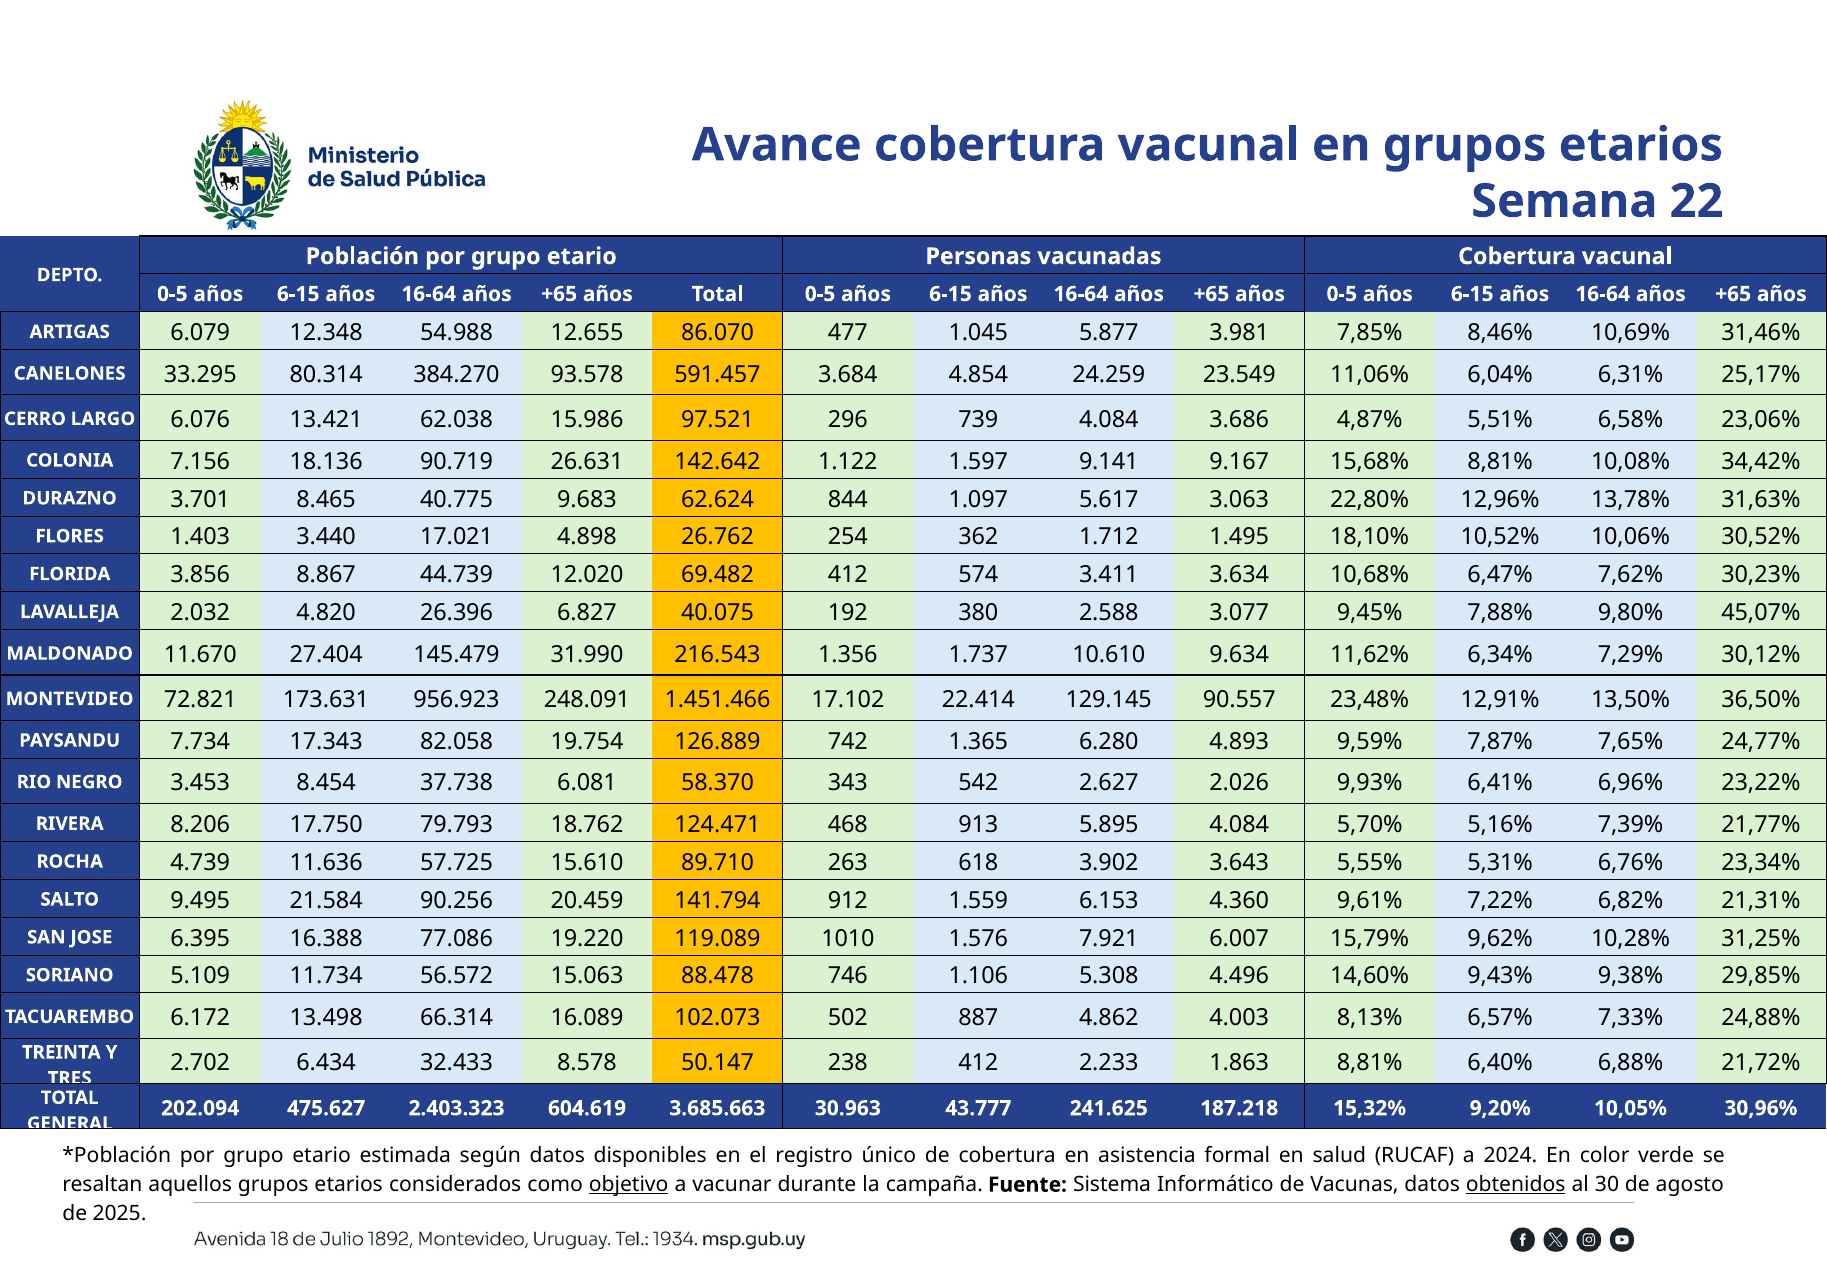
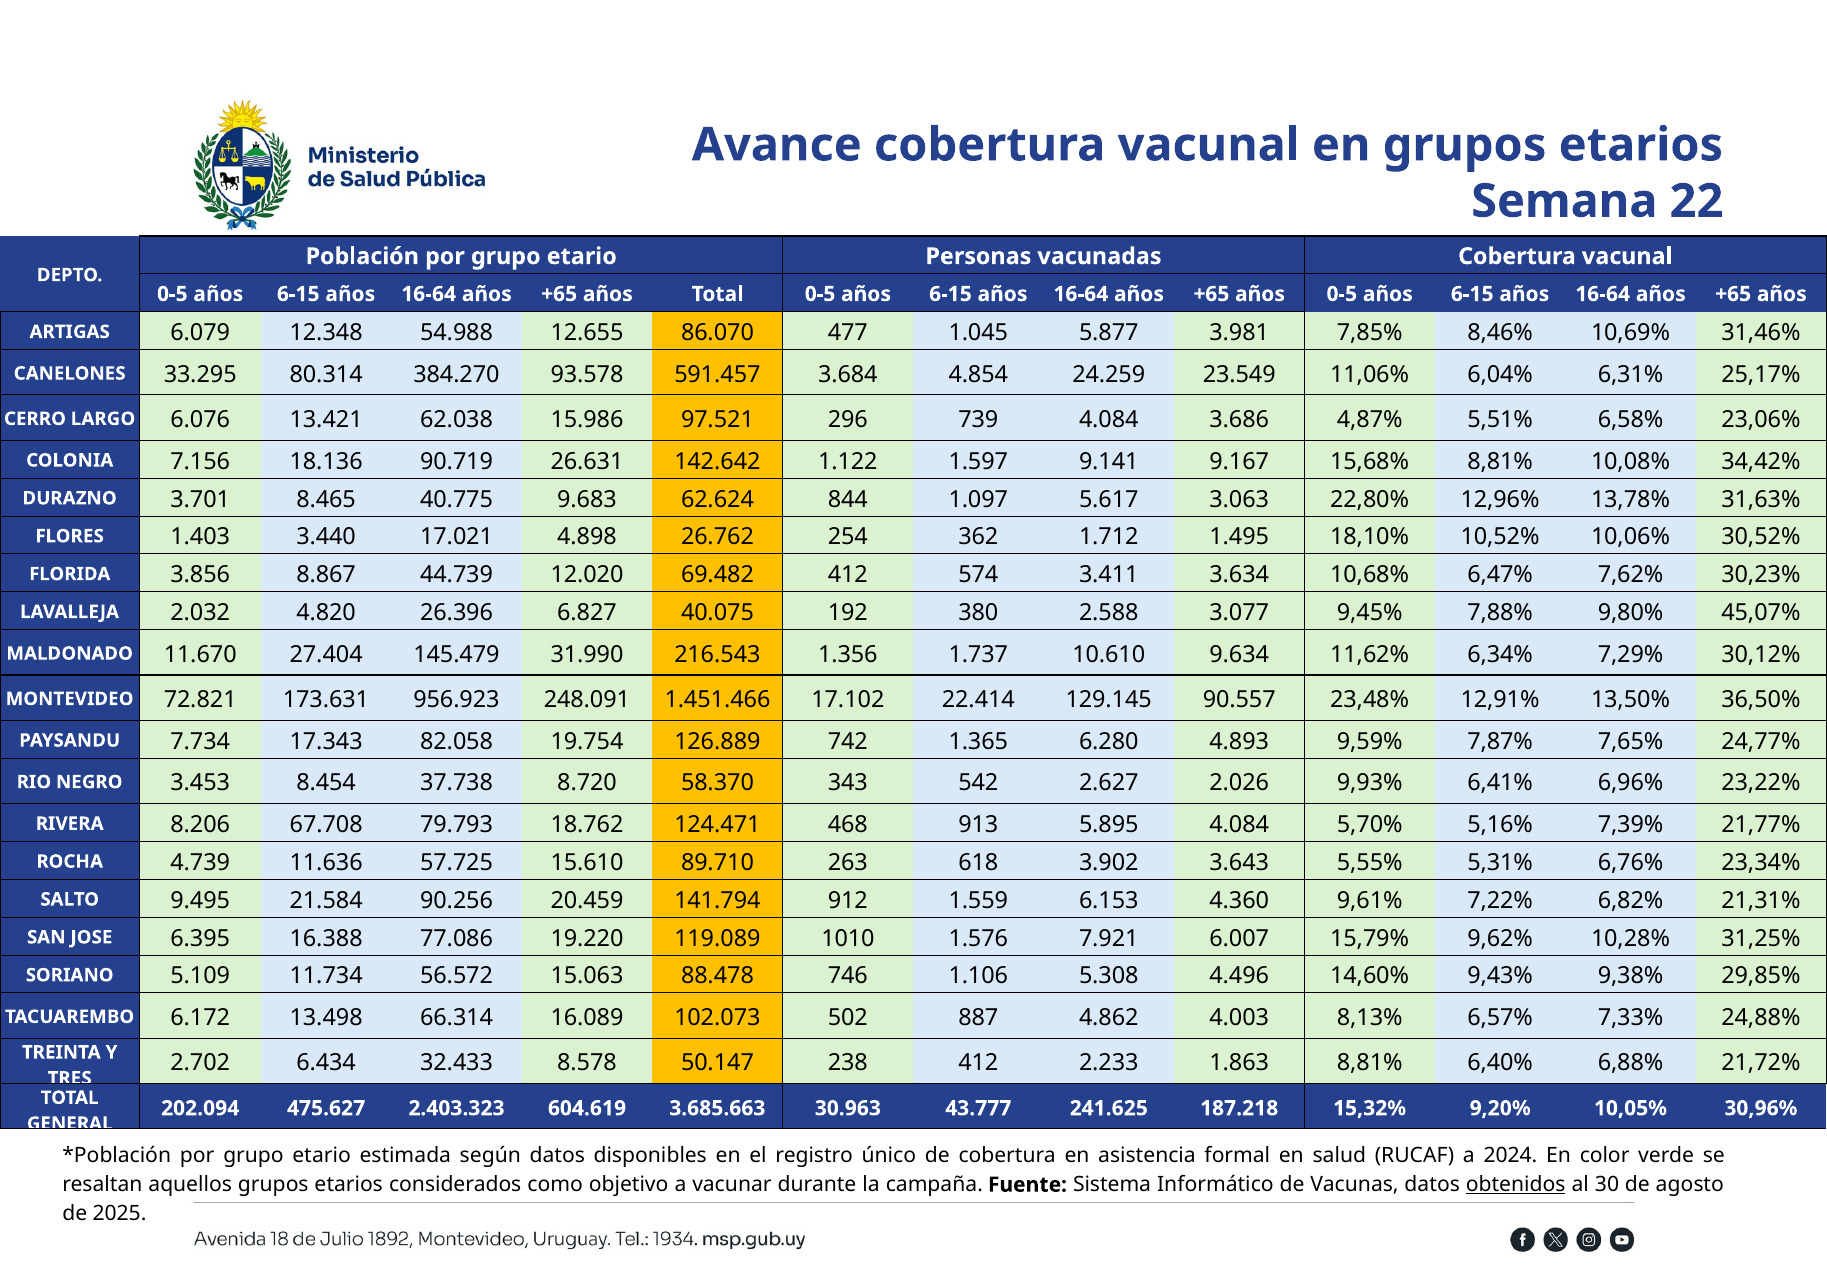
6.081: 6.081 -> 8.720
17.750: 17.750 -> 67.708
objetivo underline: present -> none
